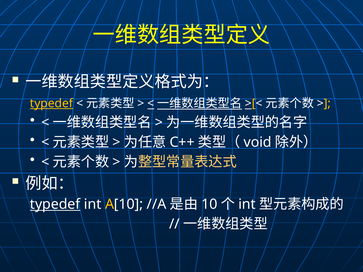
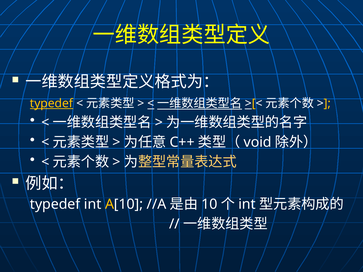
typedef at (55, 205) underline: present -> none
